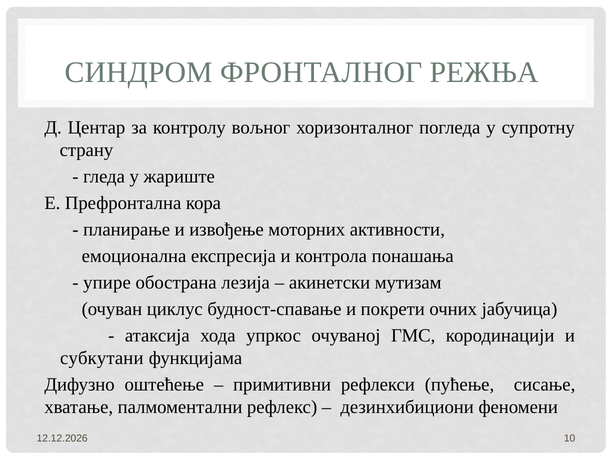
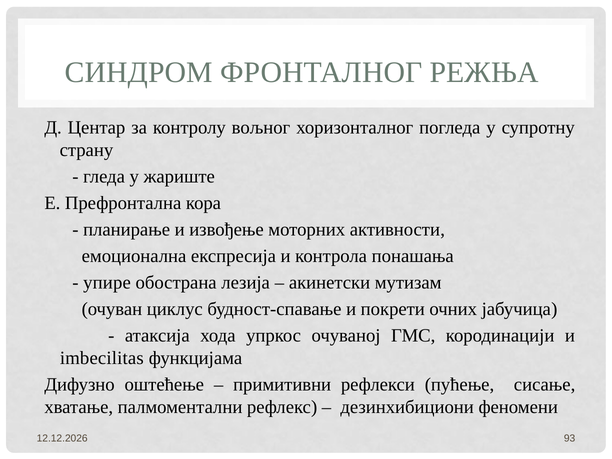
субкутани: субкутани -> imbecilitas
10: 10 -> 93
